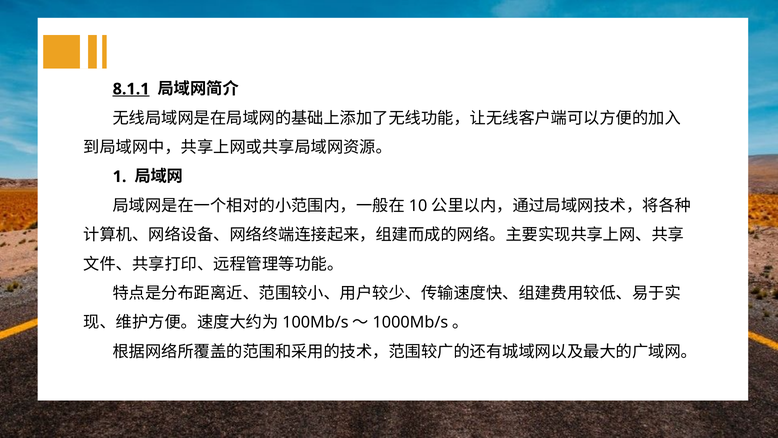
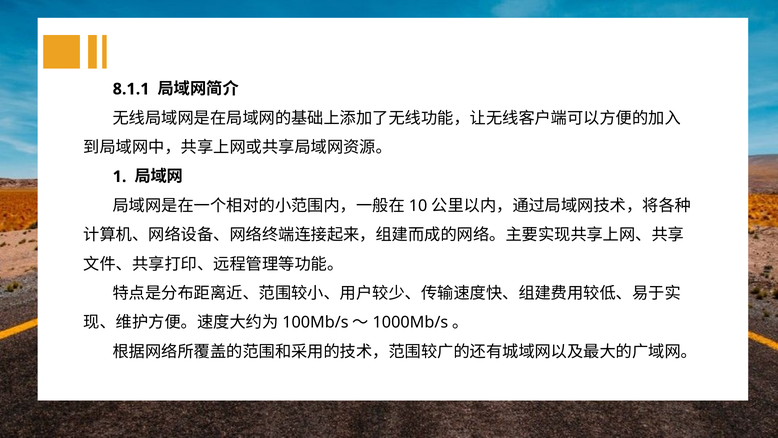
8.1.1 underline: present -> none
